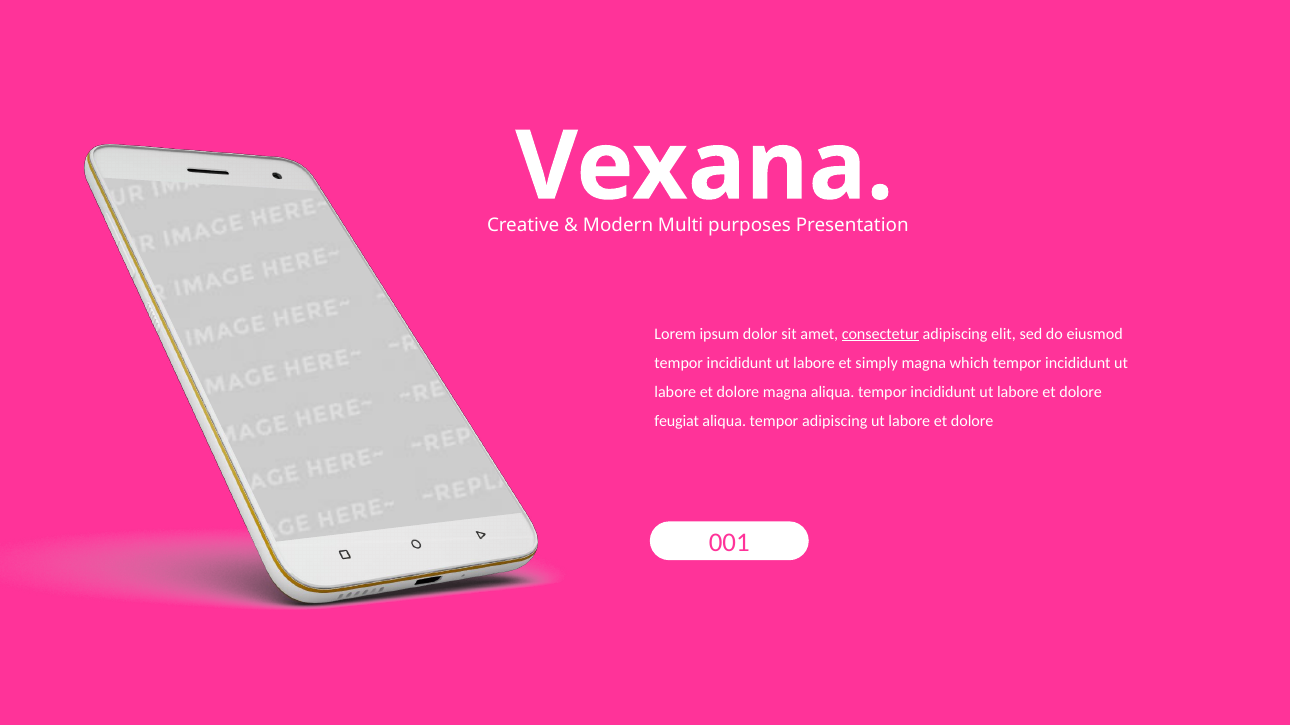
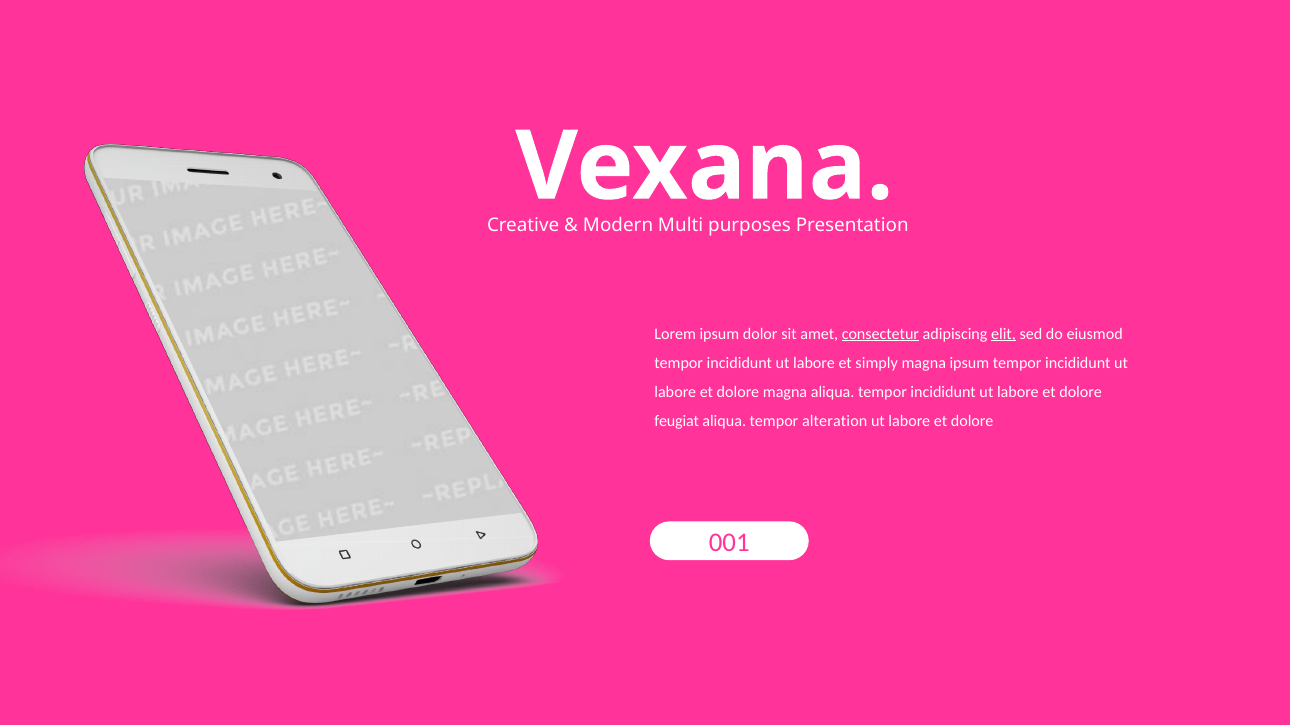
elit underline: none -> present
magna which: which -> ipsum
tempor adipiscing: adipiscing -> alteration
